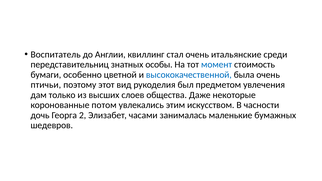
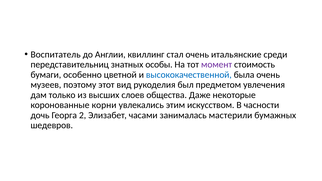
момент colour: blue -> purple
птичьи: птичьи -> музеев
потом: потом -> корни
маленькие: маленькие -> мастерили
